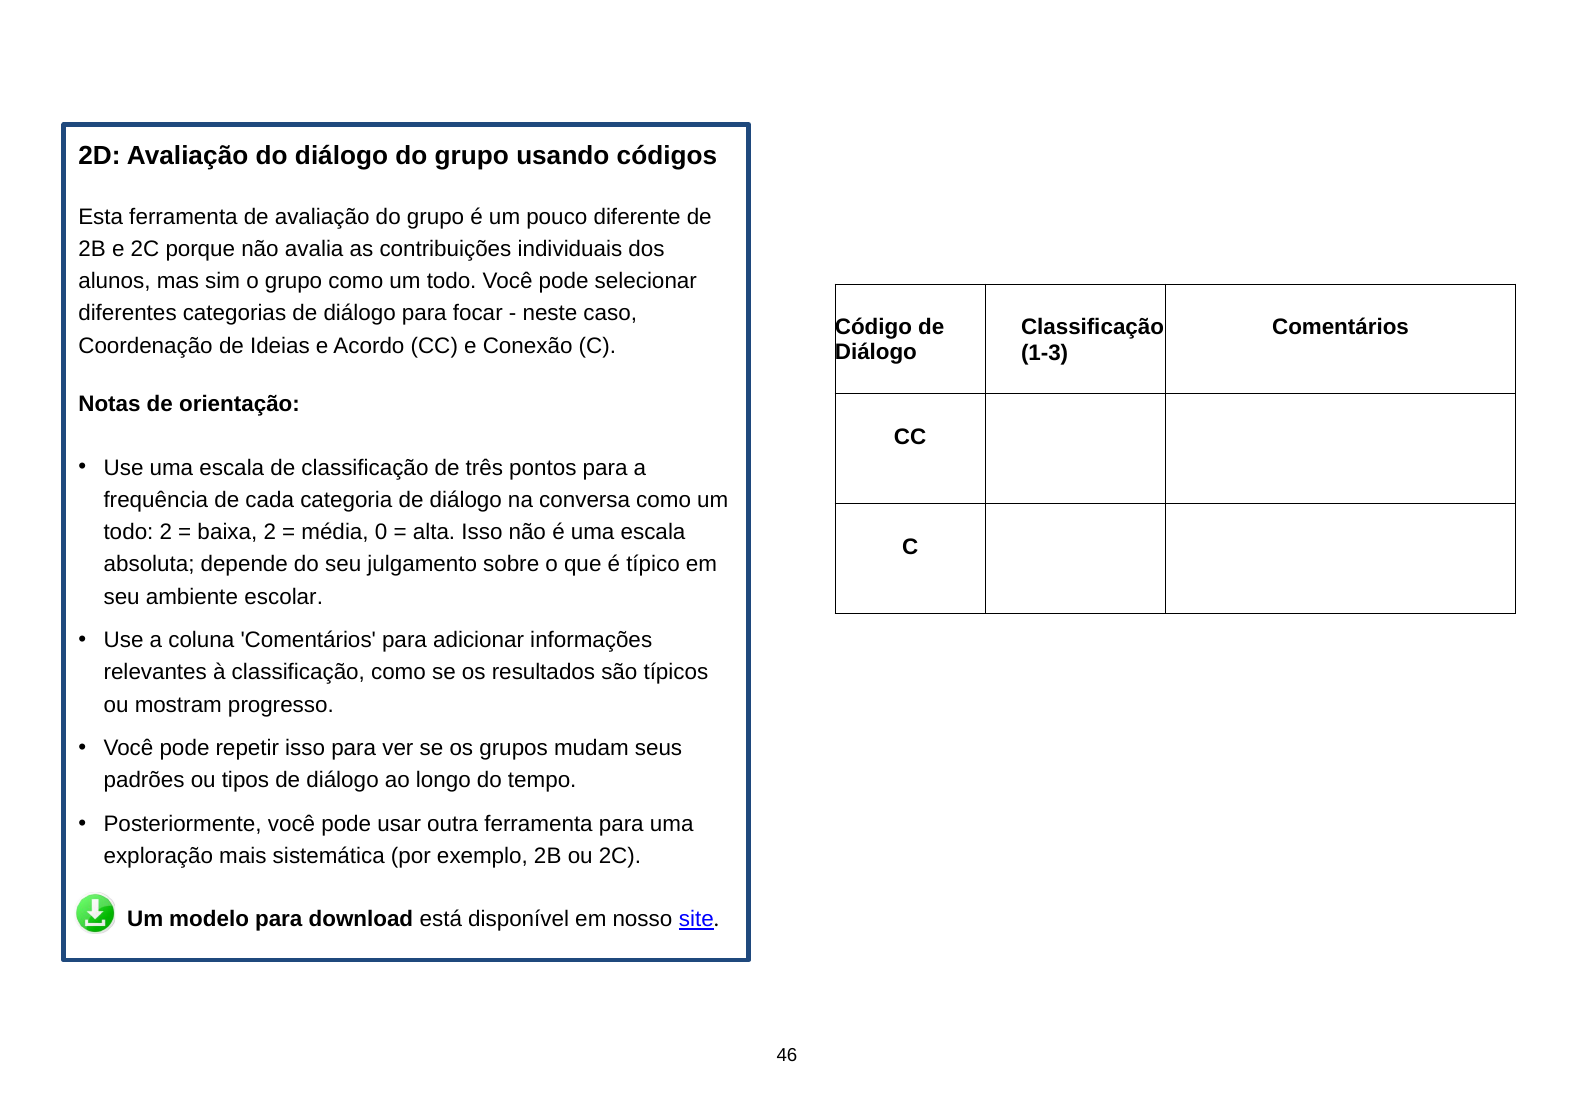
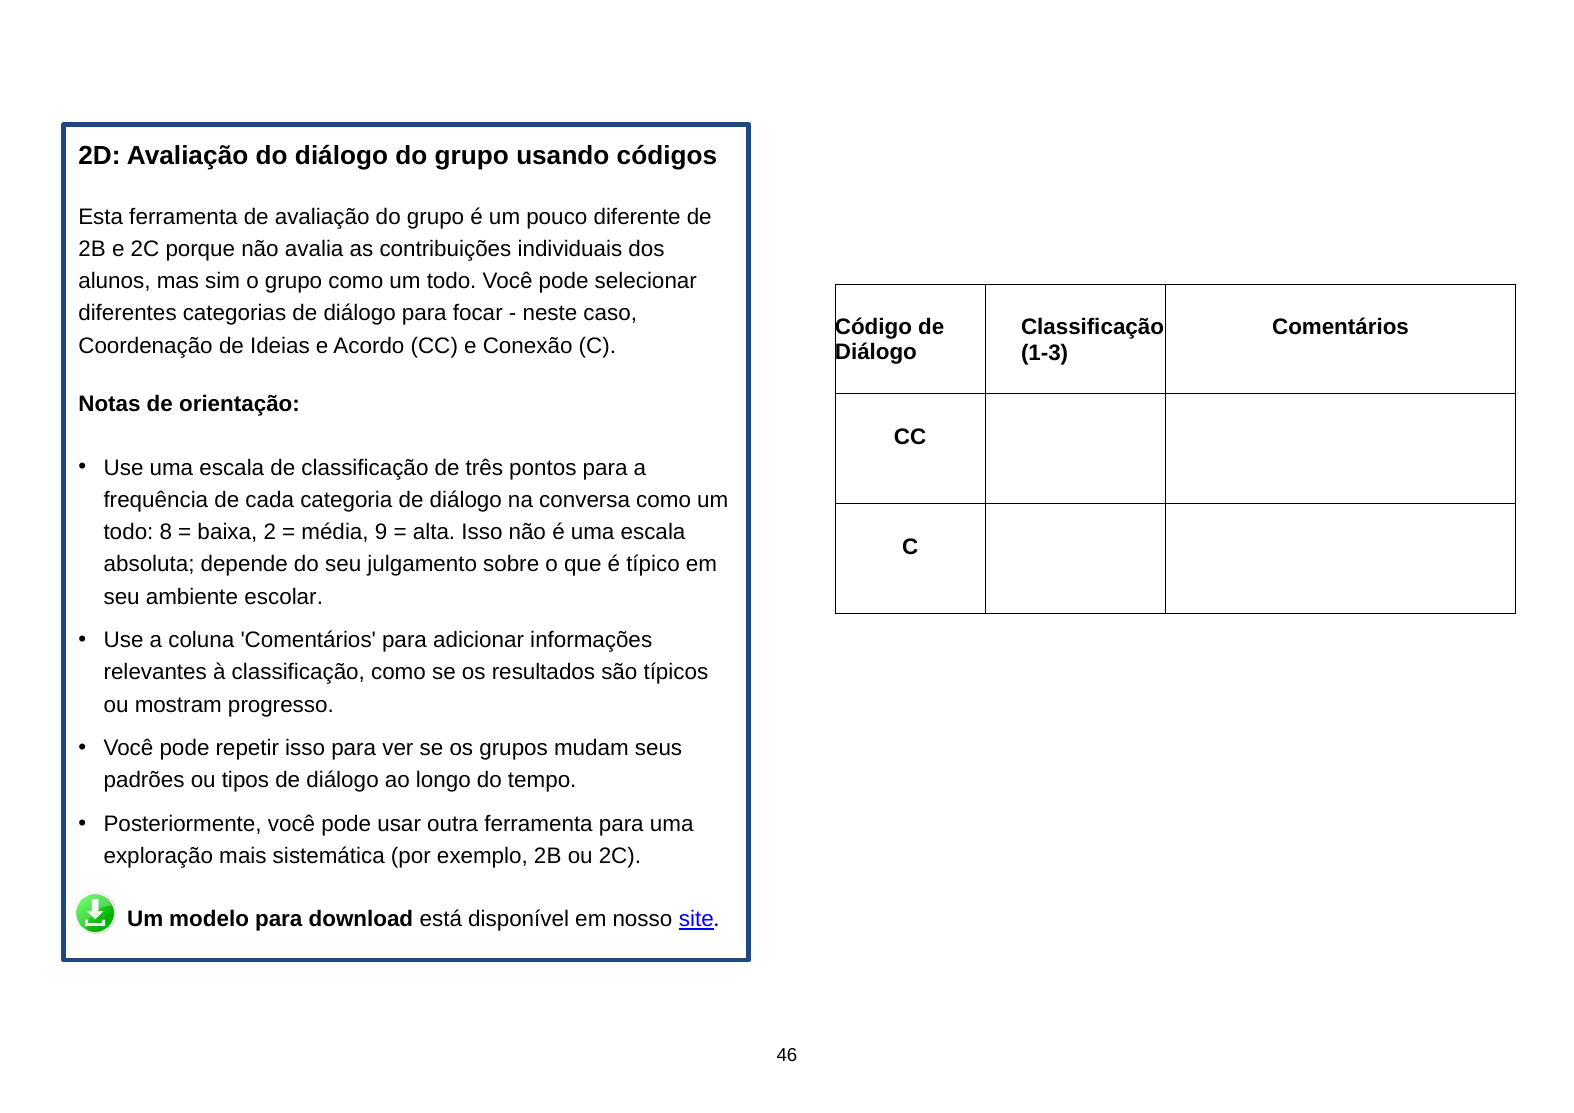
todo 2: 2 -> 8
0: 0 -> 9
